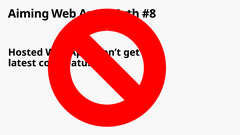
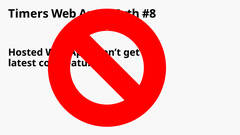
Aiming: Aiming -> Timers
